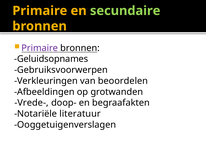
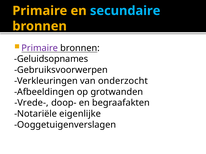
secundaire colour: light green -> light blue
beoordelen: beoordelen -> onderzocht
literatuur: literatuur -> eigenlijke
